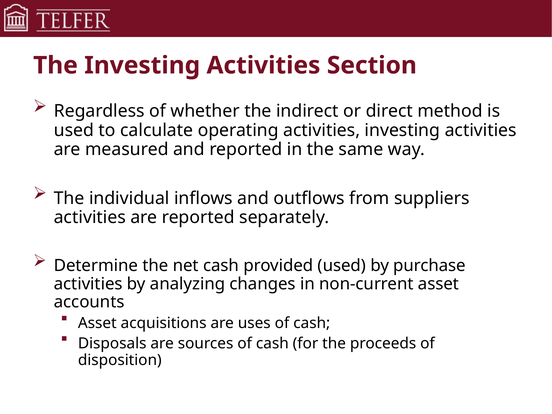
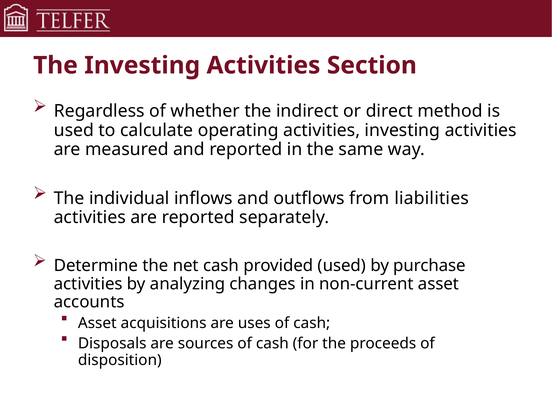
suppliers: suppliers -> liabilities
